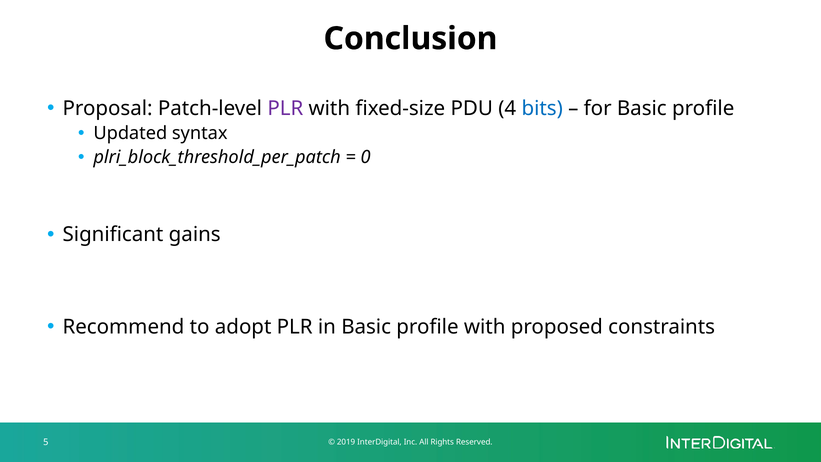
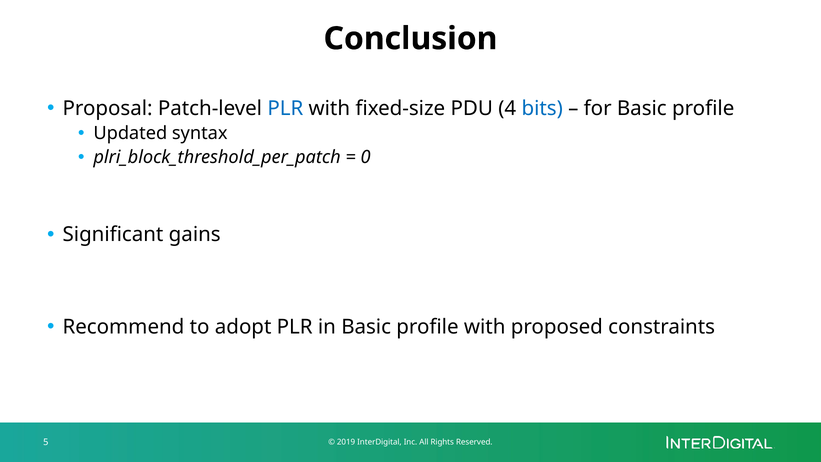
PLR at (285, 108) colour: purple -> blue
